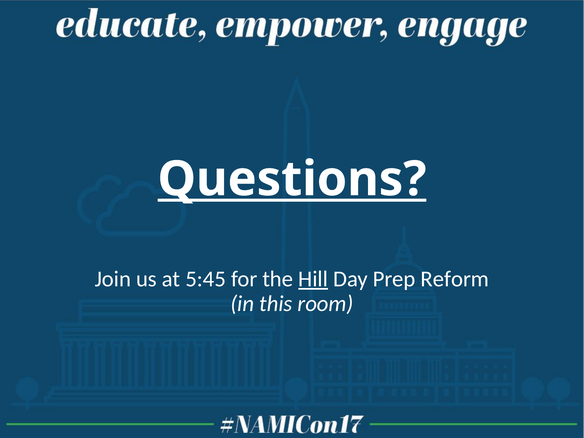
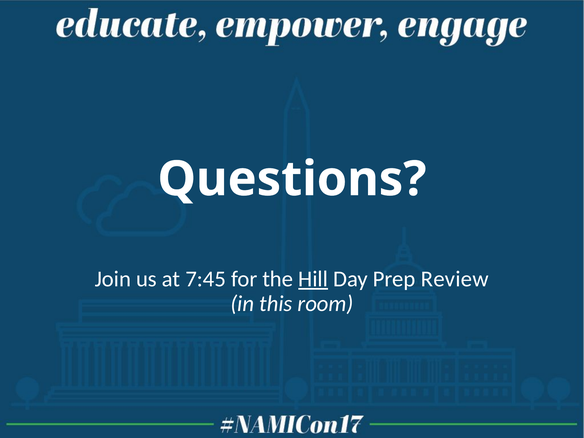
Questions underline: present -> none
5:45: 5:45 -> 7:45
Reform: Reform -> Review
